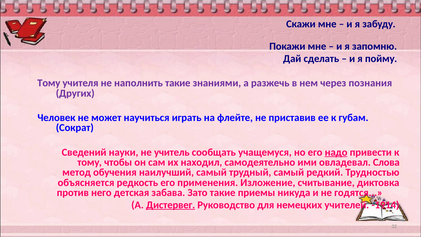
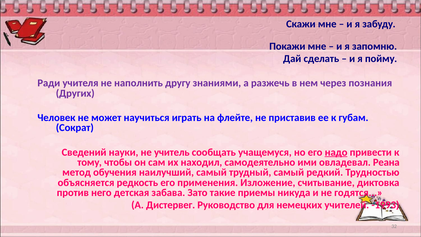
Тому at (49, 83): Тому -> Ради
наполнить такие: такие -> другу
Слова: Слова -> Реана
Дистервег underline: present -> none
-1914: -1914 -> -1993
